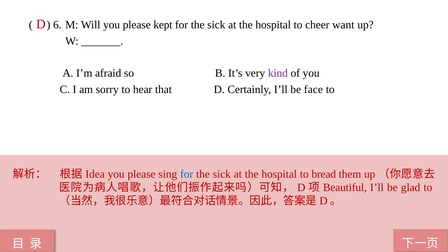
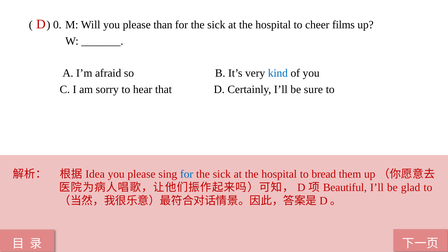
6: 6 -> 0
kept: kept -> than
want: want -> films
kind colour: purple -> blue
face: face -> sure
